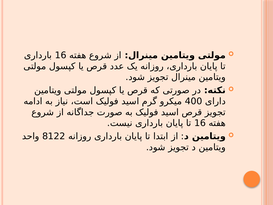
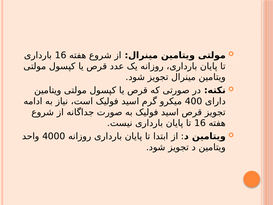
8122: 8122 -> 4000
